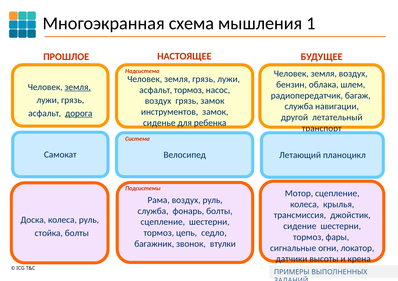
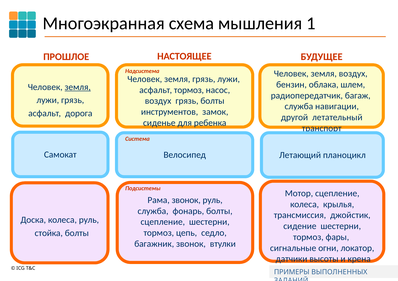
грязь замок: замок -> болты
дорога underline: present -> none
Рама воздух: воздух -> звонок
